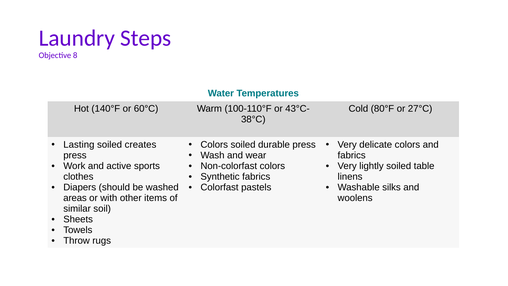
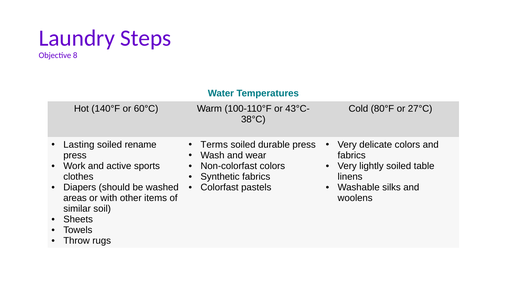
creates: creates -> rename
Colors at (214, 144): Colors -> Terms
